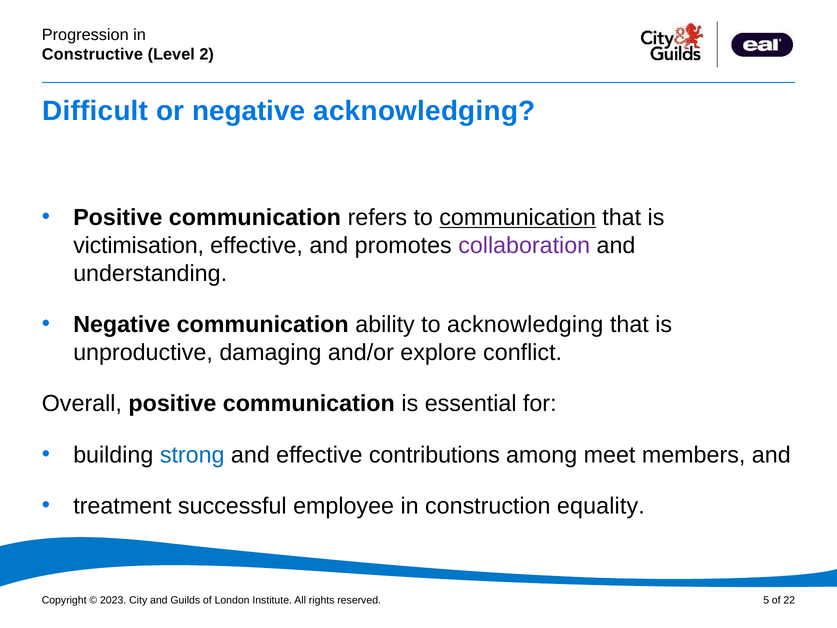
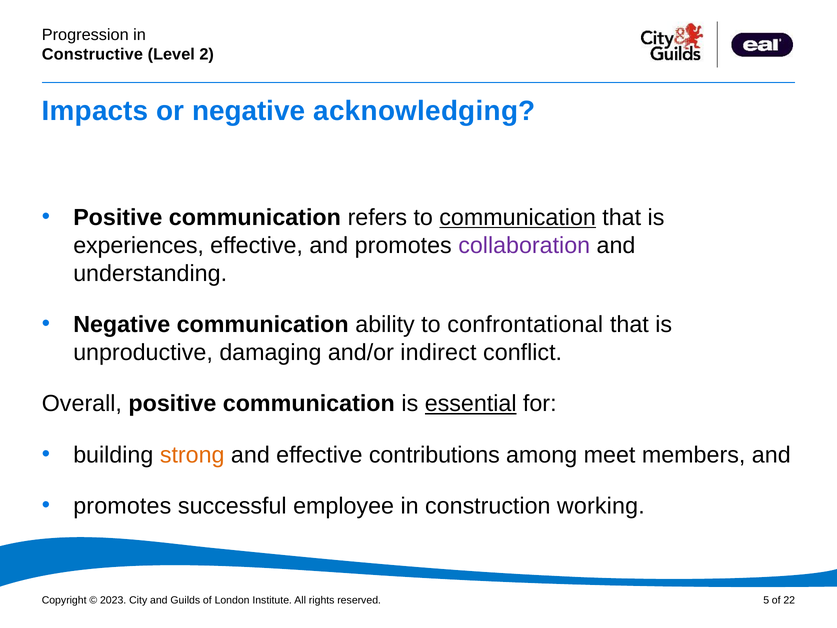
Difficult: Difficult -> Impacts
victimisation: victimisation -> experiences
to acknowledging: acknowledging -> confrontational
explore: explore -> indirect
essential underline: none -> present
strong colour: blue -> orange
treatment at (122, 506): treatment -> promotes
equality: equality -> working
